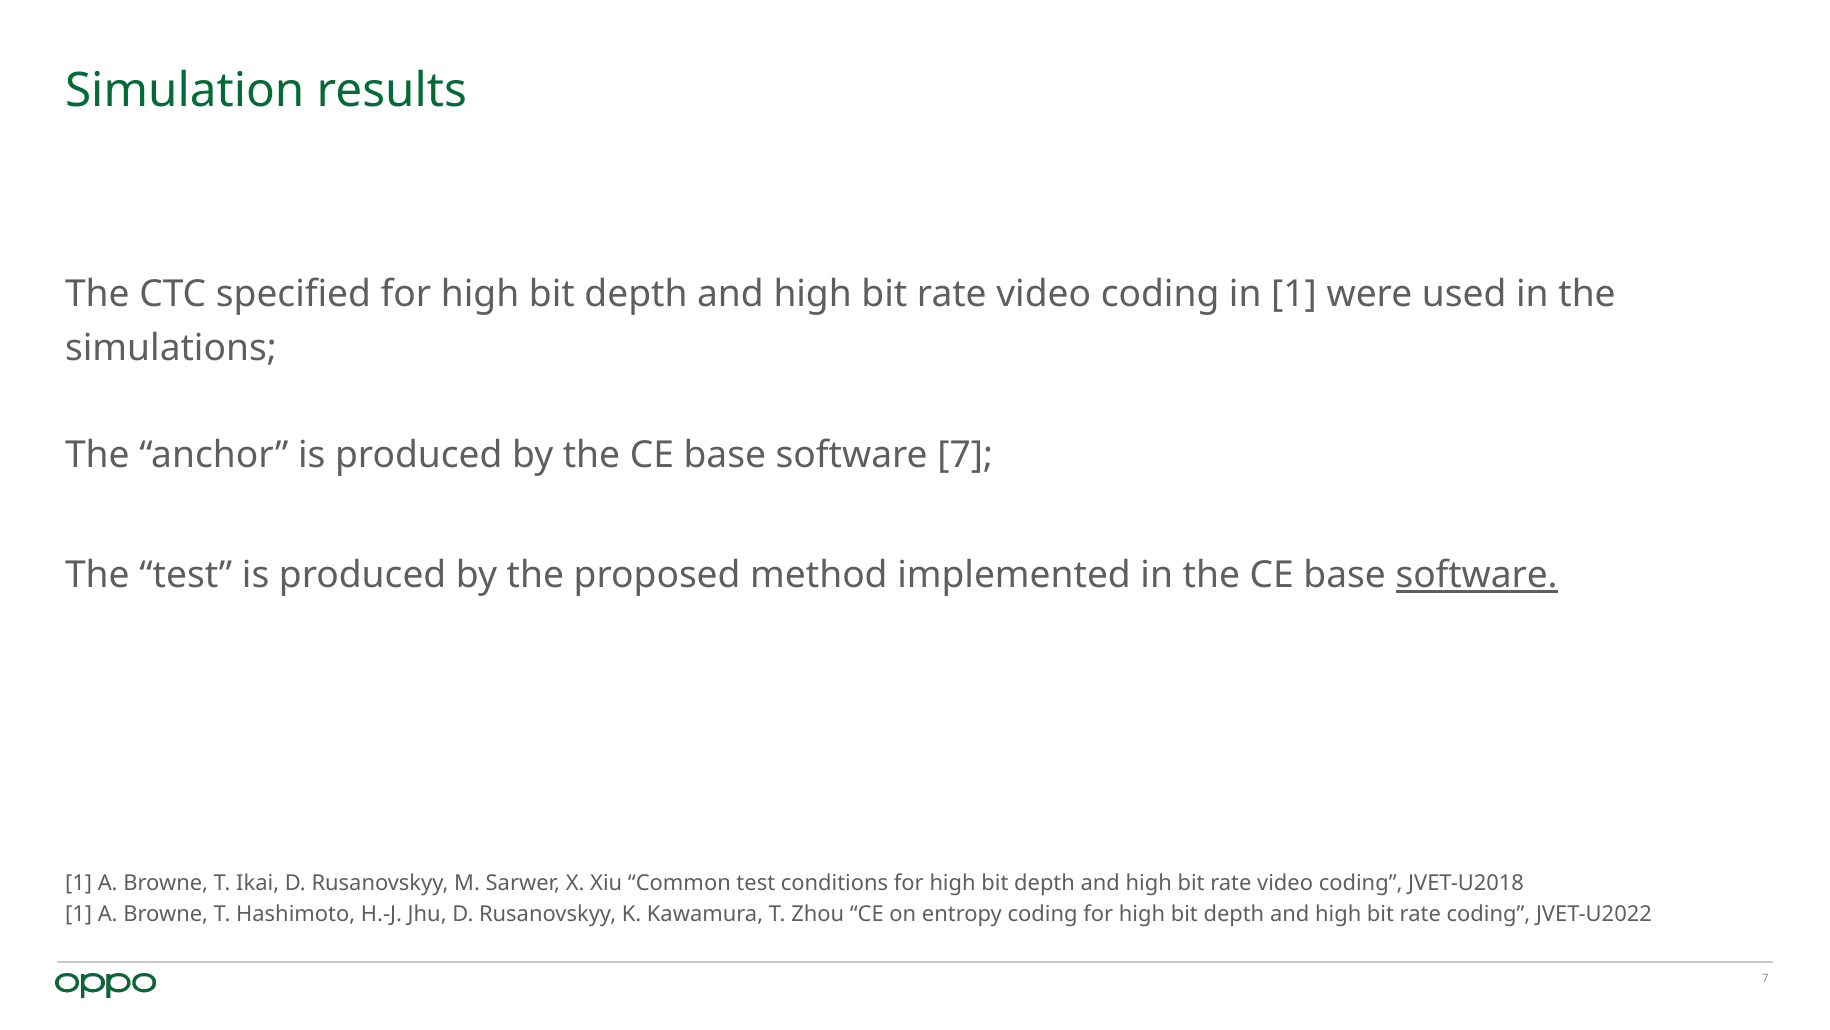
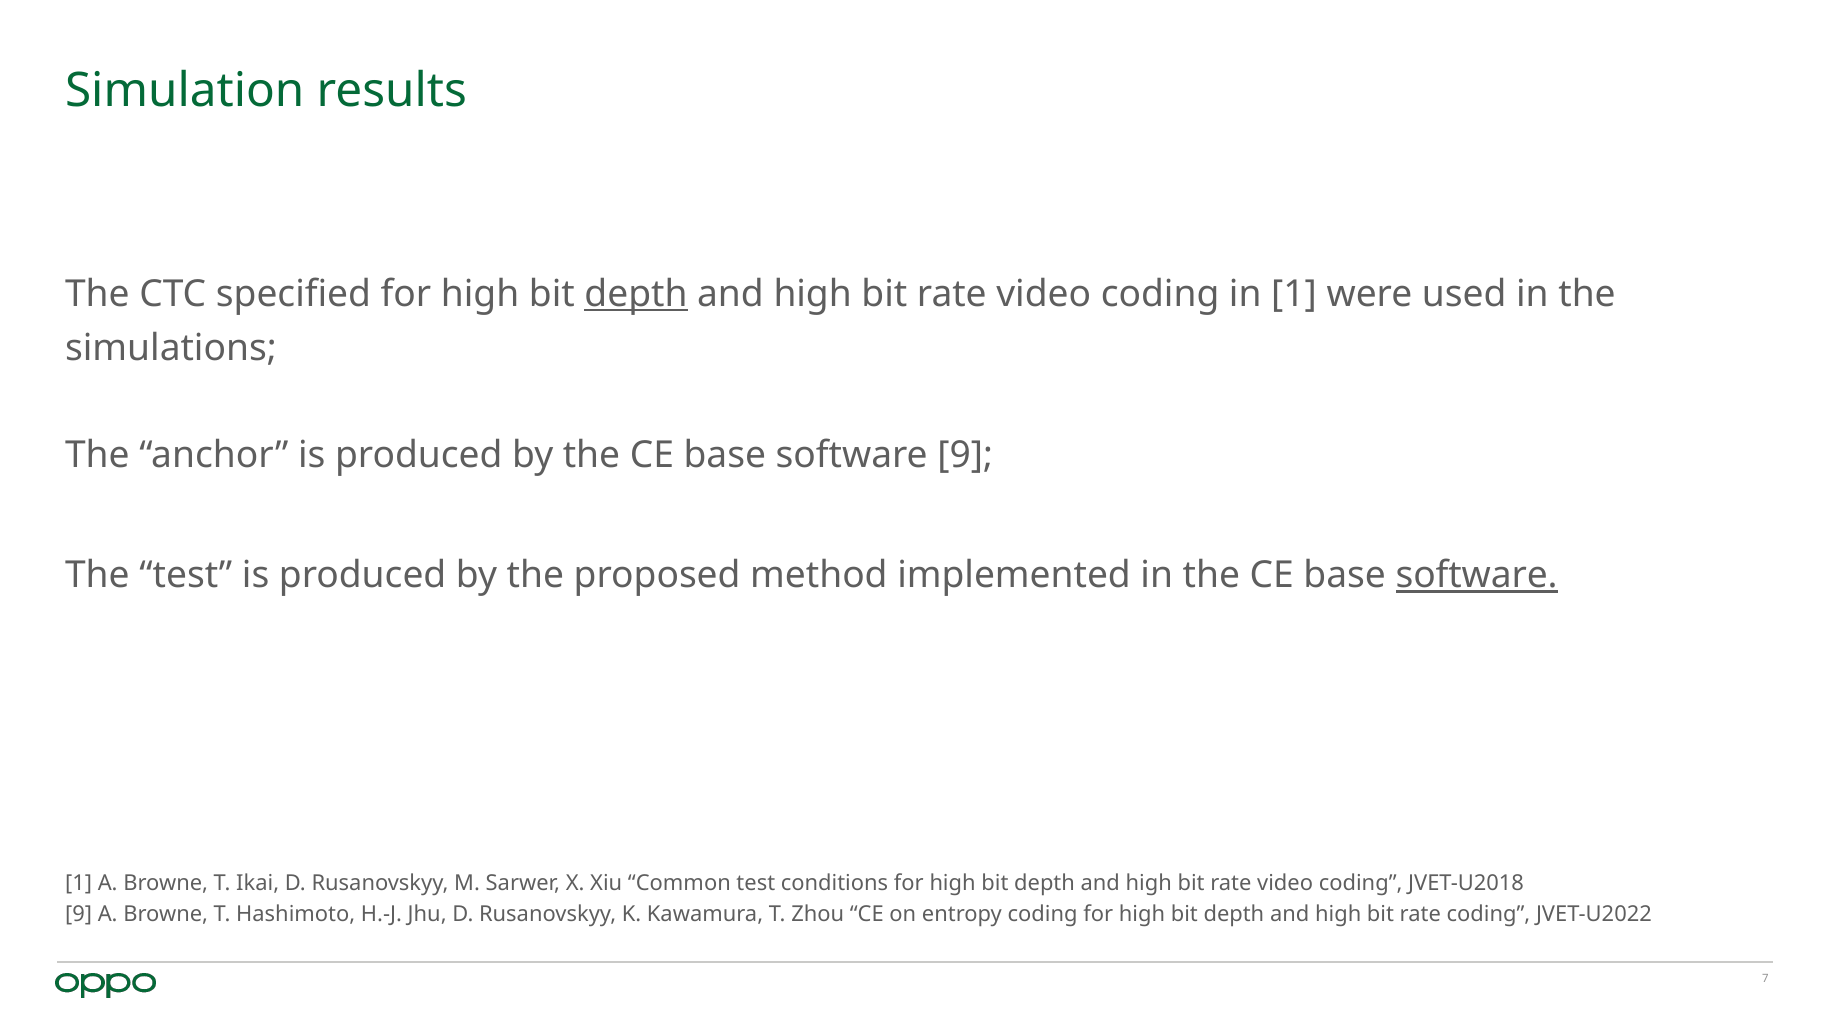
depth at (636, 294) underline: none -> present
software 7: 7 -> 9
1 at (79, 914): 1 -> 9
